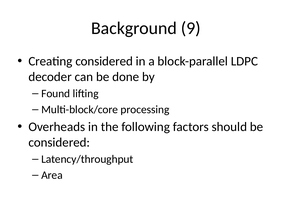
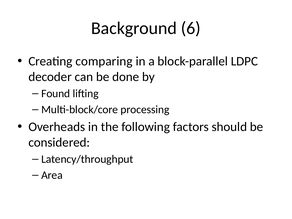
9: 9 -> 6
Creating considered: considered -> comparing
